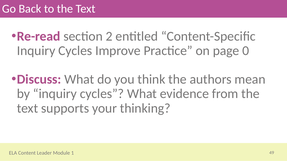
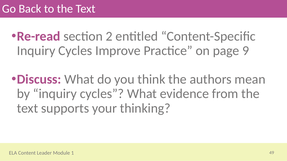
0: 0 -> 9
